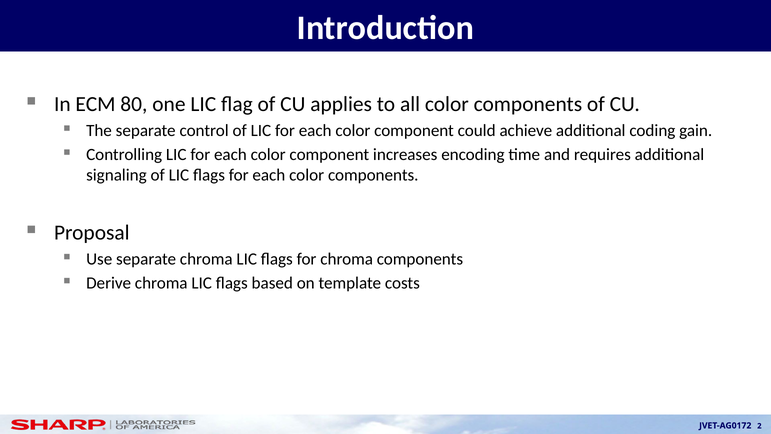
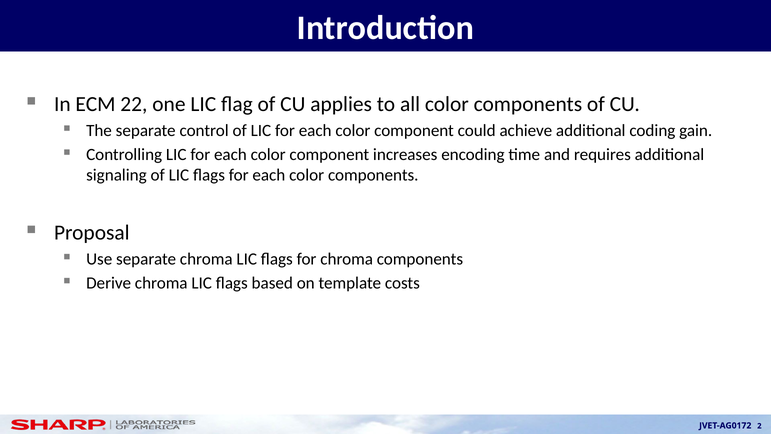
80: 80 -> 22
